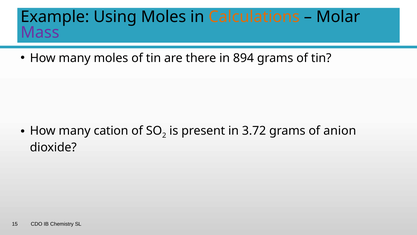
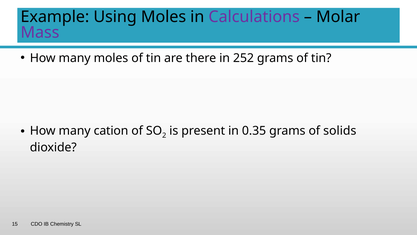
Calculations colour: orange -> purple
894: 894 -> 252
3.72: 3.72 -> 0.35
anion: anion -> solids
